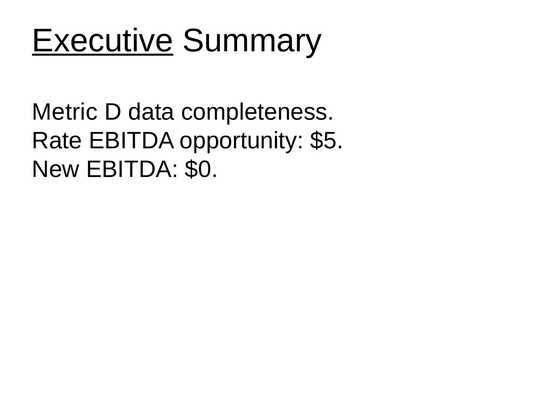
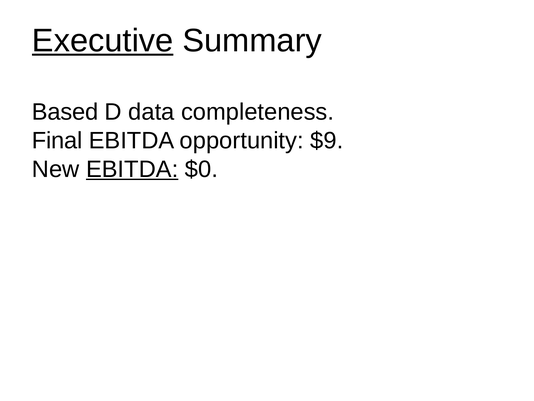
Metric: Metric -> Based
Rate: Rate -> Final
$5: $5 -> $9
EBITDA at (132, 169) underline: none -> present
